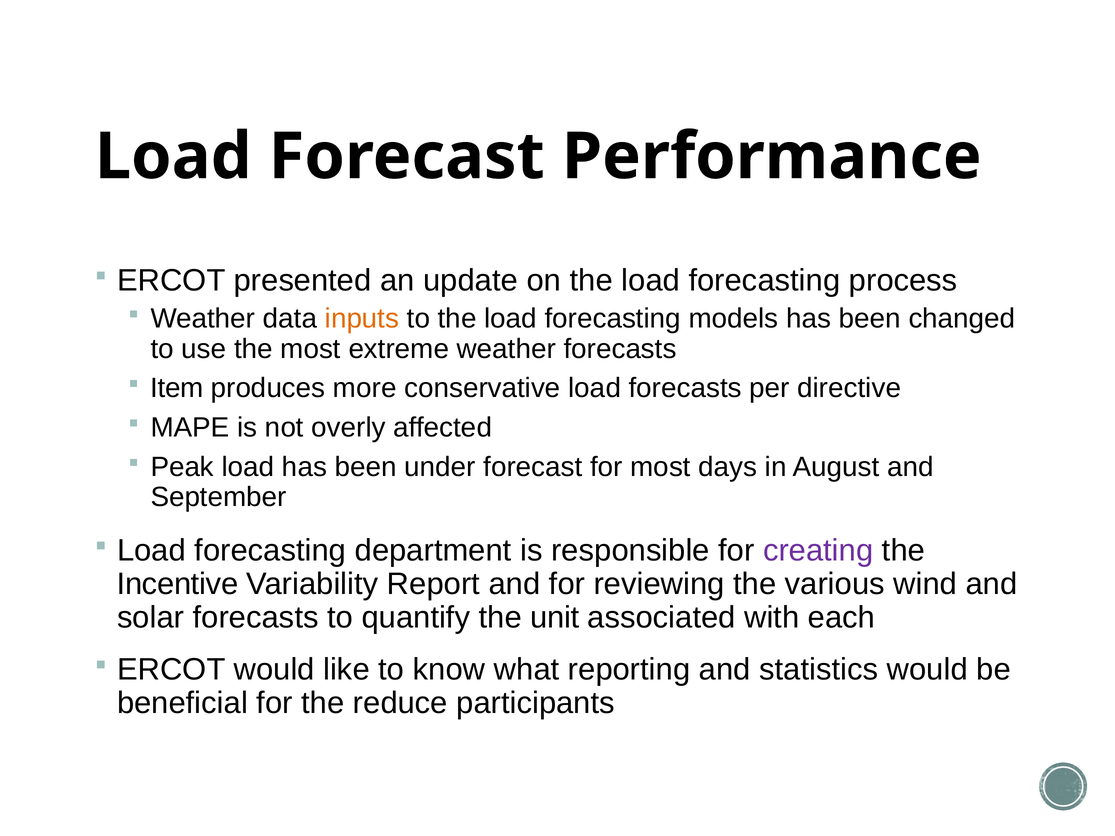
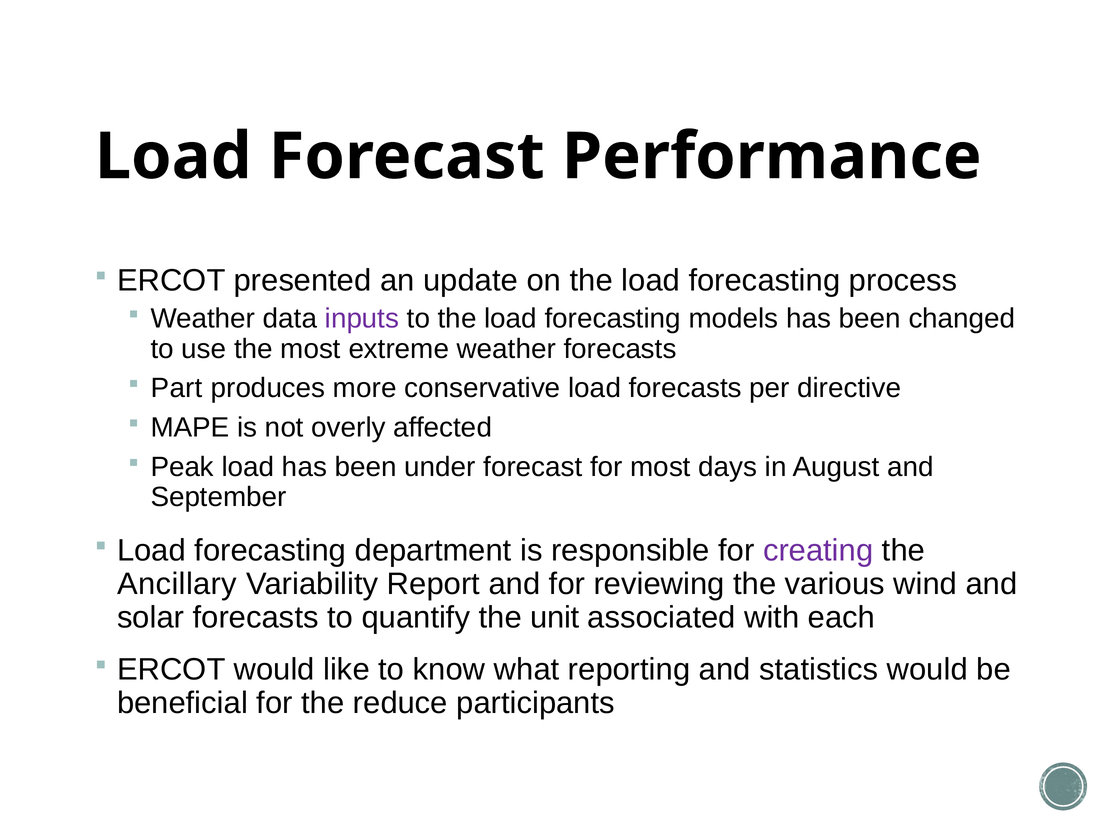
inputs colour: orange -> purple
Item: Item -> Part
Incentive: Incentive -> Ancillary
